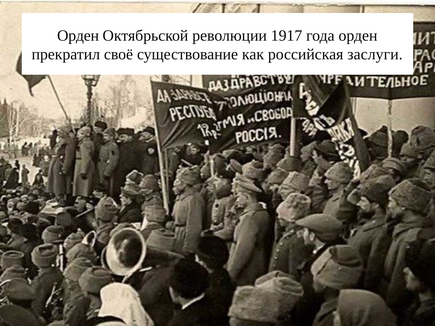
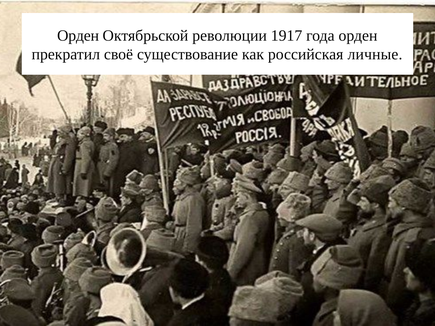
заслуги: заслуги -> личные
